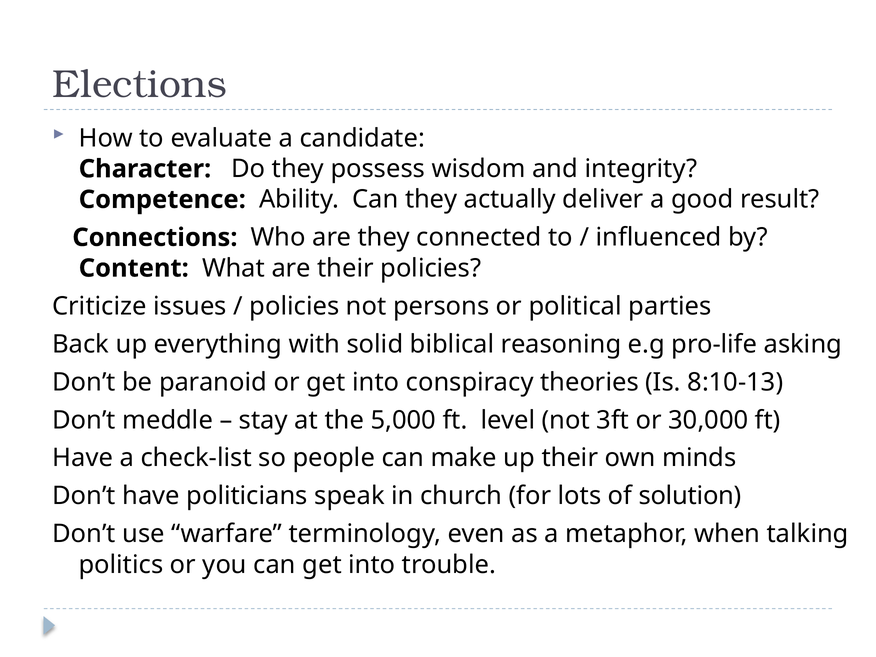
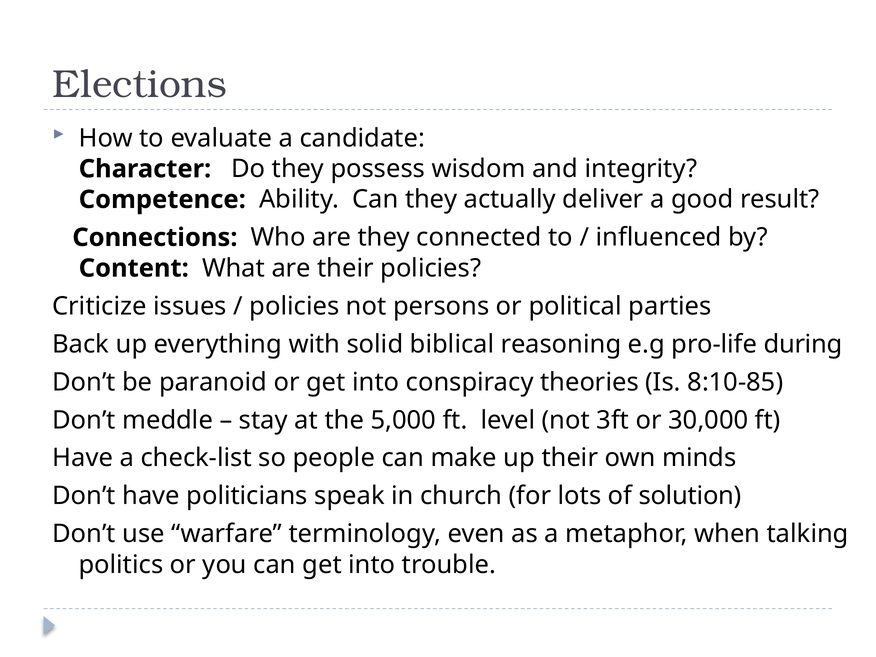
asking: asking -> during
8:10-13: 8:10-13 -> 8:10-85
